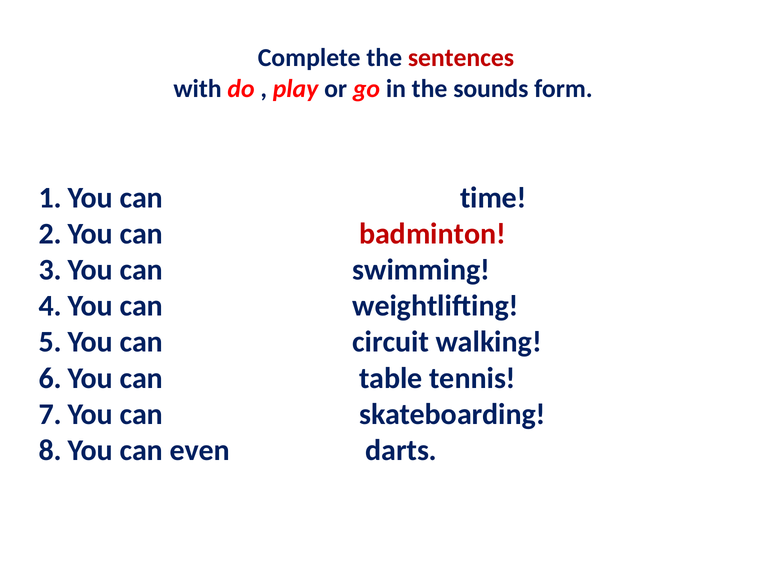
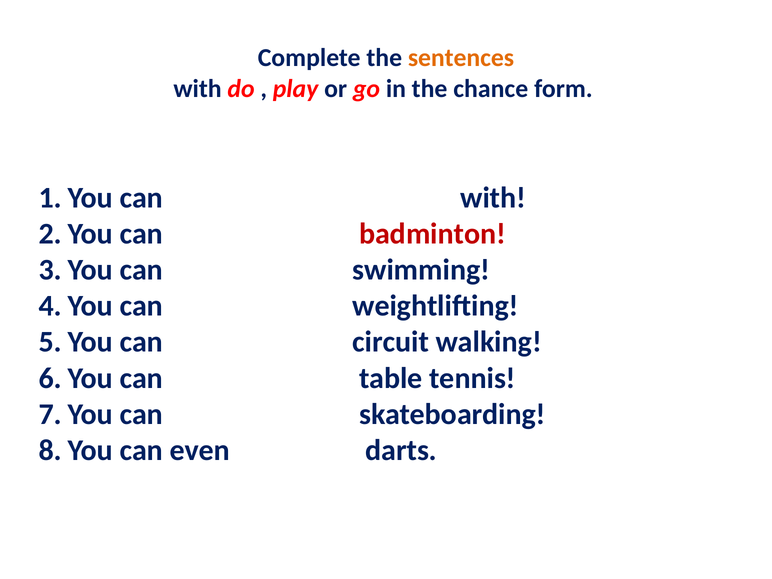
sentences colour: red -> orange
sounds: sounds -> chance
can time: time -> with
